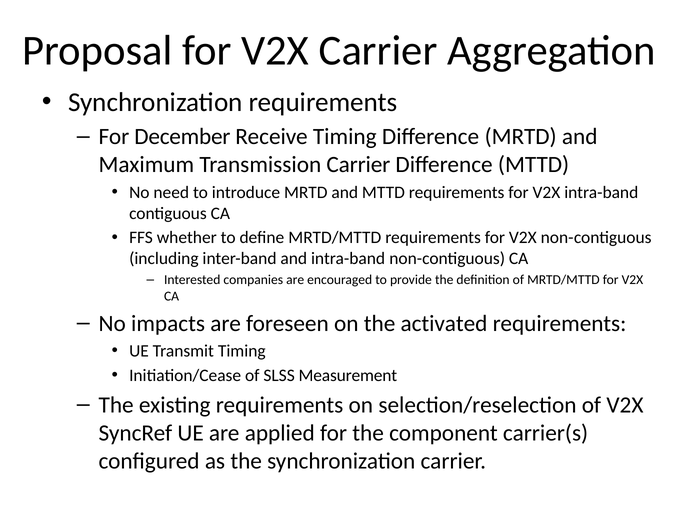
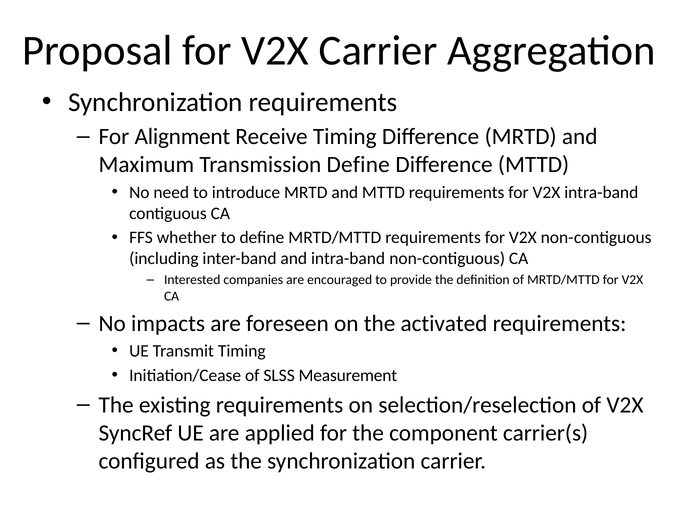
December: December -> Alignment
Transmission Carrier: Carrier -> Define
